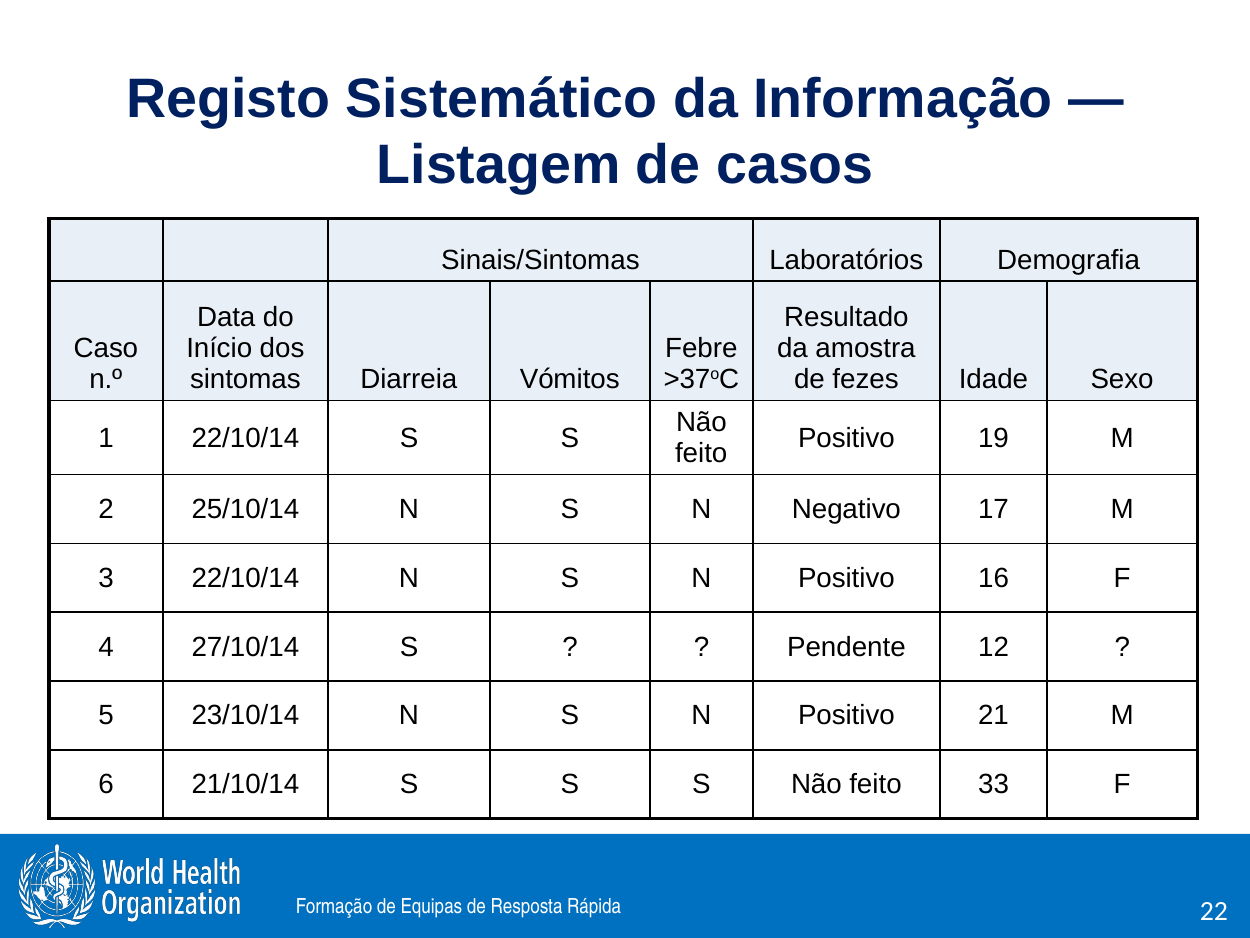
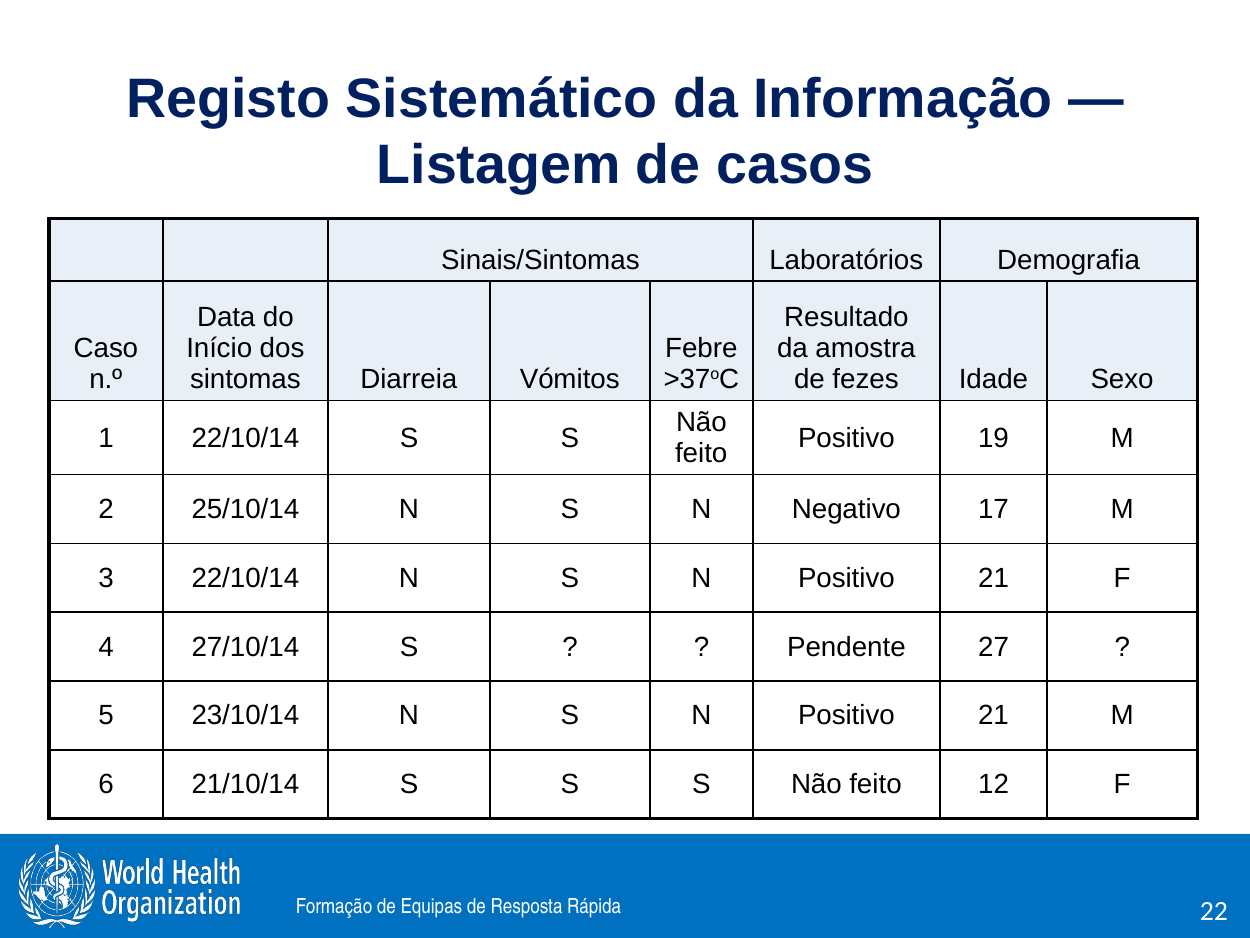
16 at (994, 578): 16 -> 21
12: 12 -> 27
33: 33 -> 12
